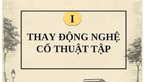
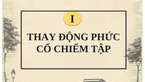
NGHỆ: NGHỆ -> PHỨC
THUẬT: THUẬT -> CHIẾM
